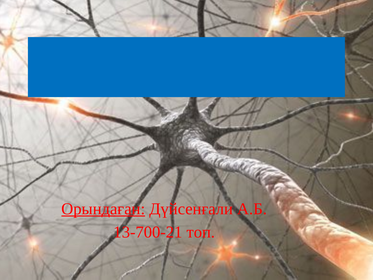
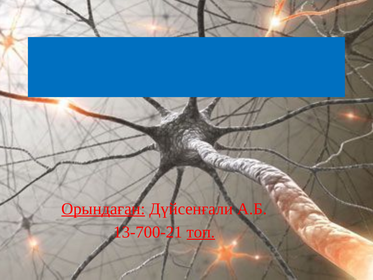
топ underline: none -> present
